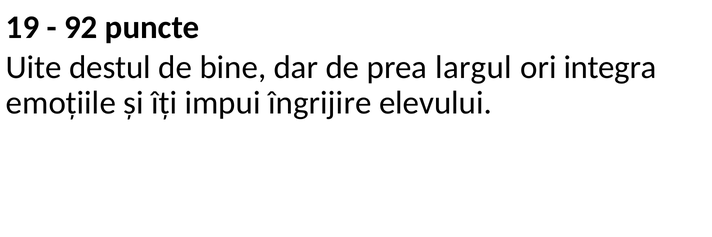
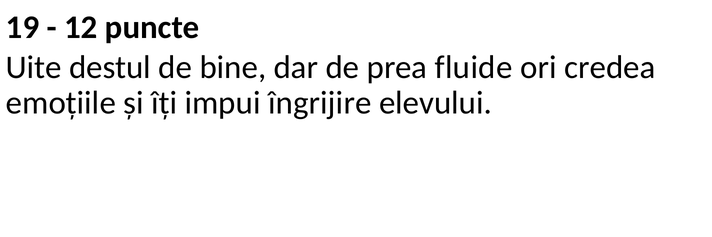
92: 92 -> 12
largul: largul -> fluide
integra: integra -> credea
